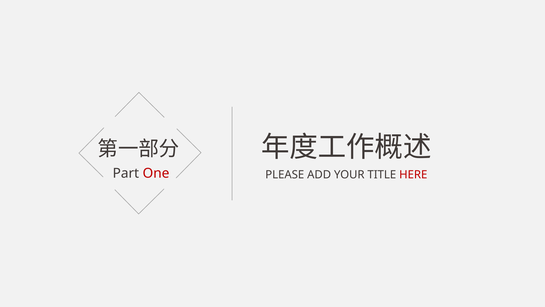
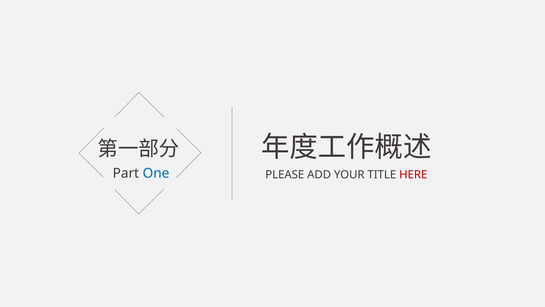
One colour: red -> blue
